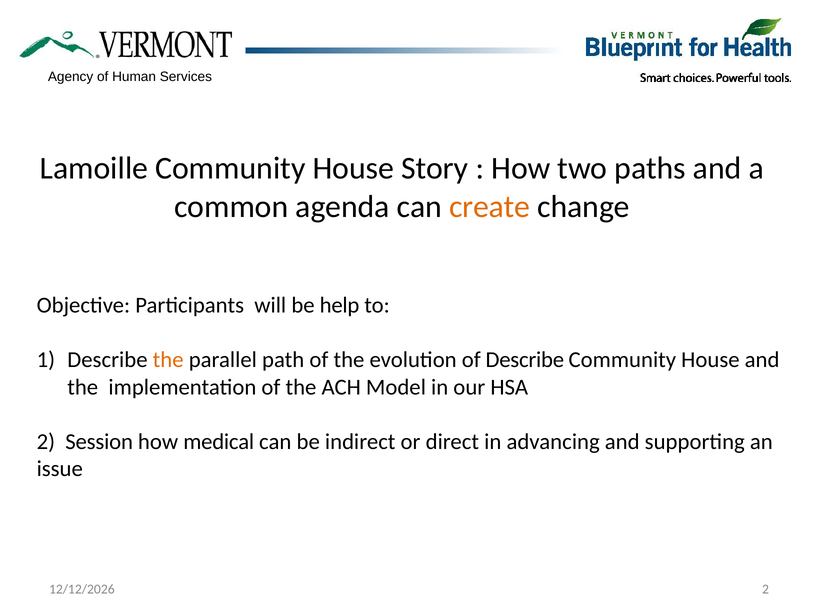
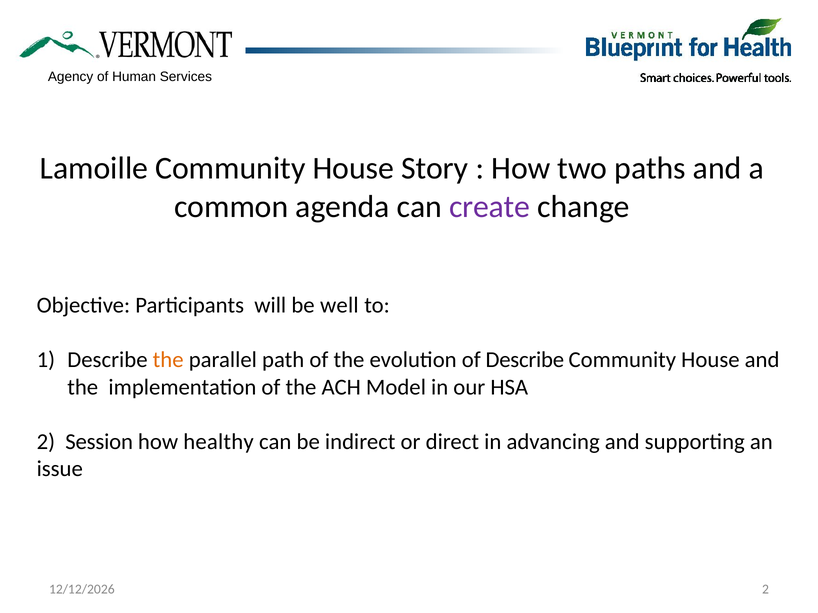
create colour: orange -> purple
help: help -> well
medical: medical -> healthy
